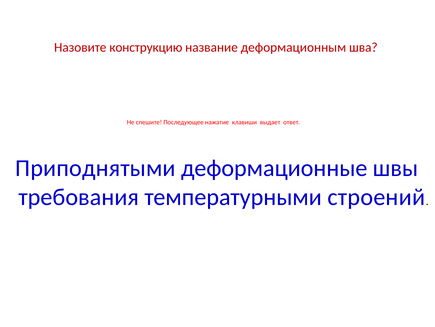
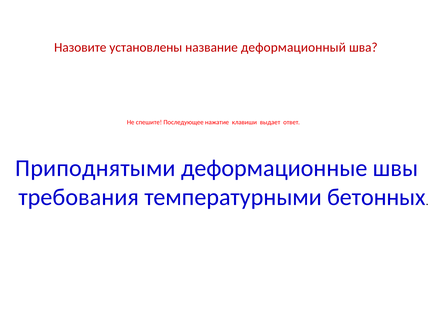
конструкцию: конструкцию -> установлены
деформационным: деформационным -> деформационный
строений: строений -> бетонных
